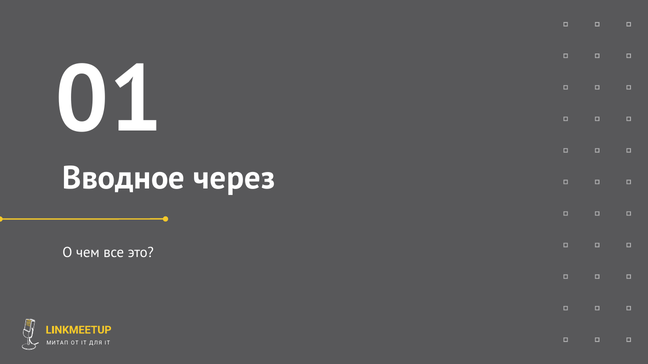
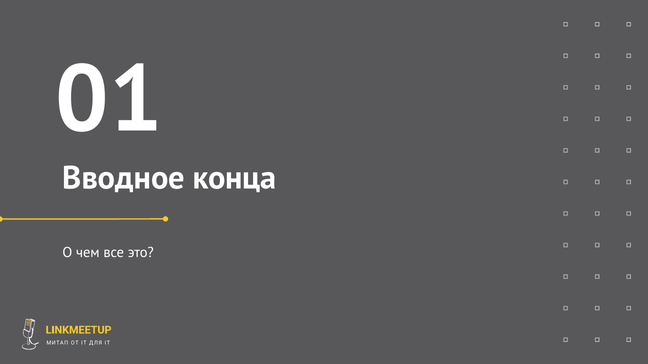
через: через -> конца
